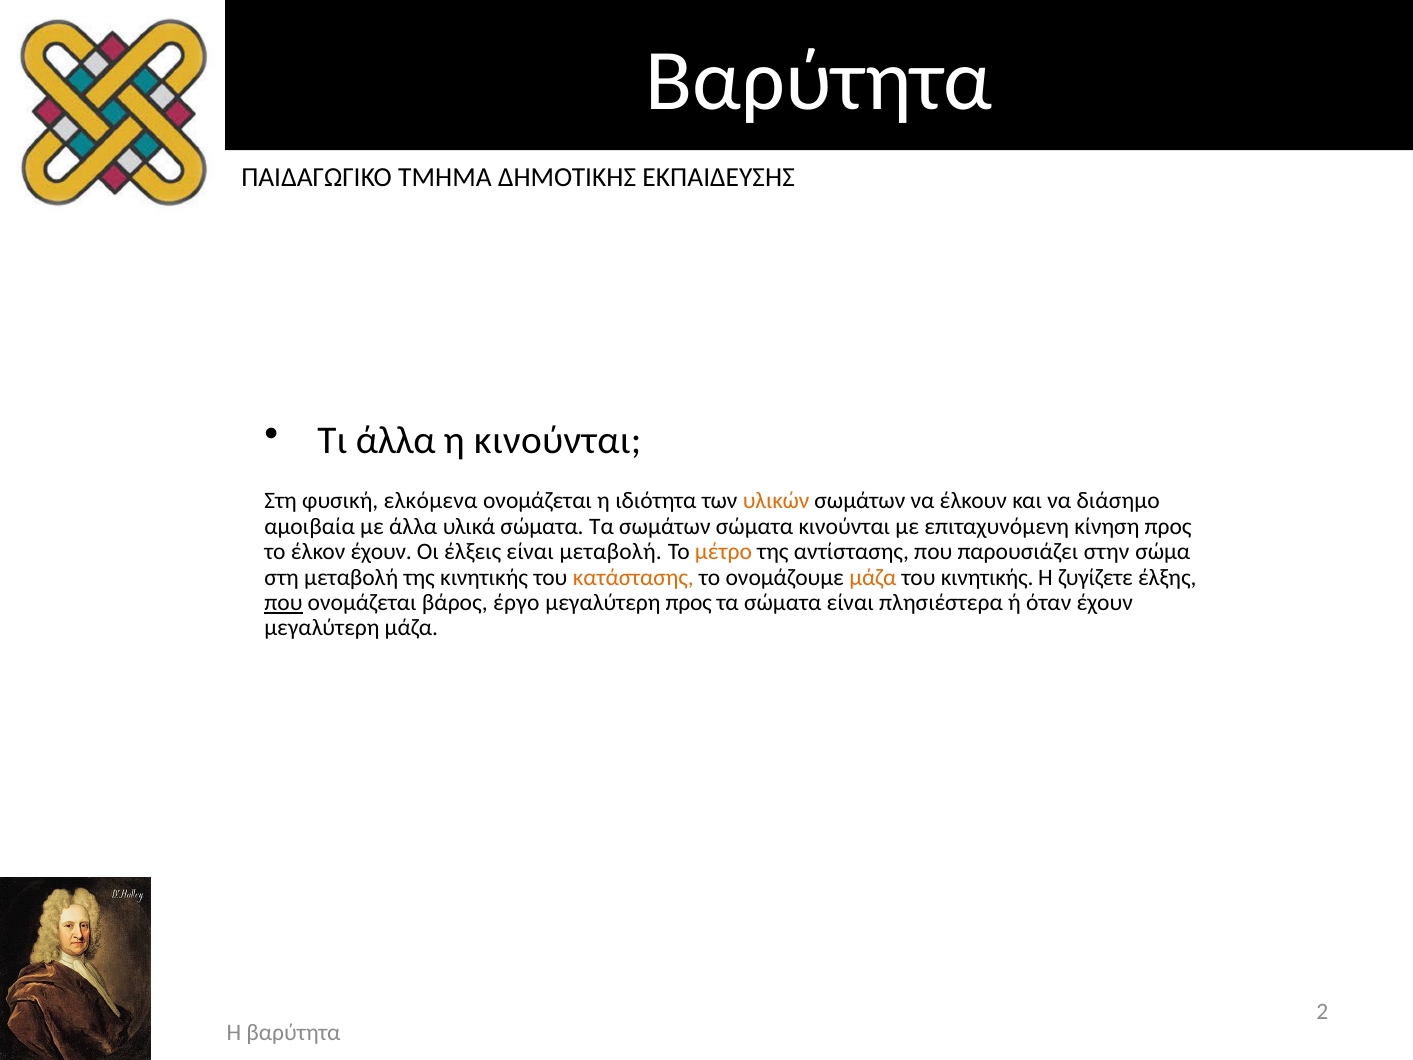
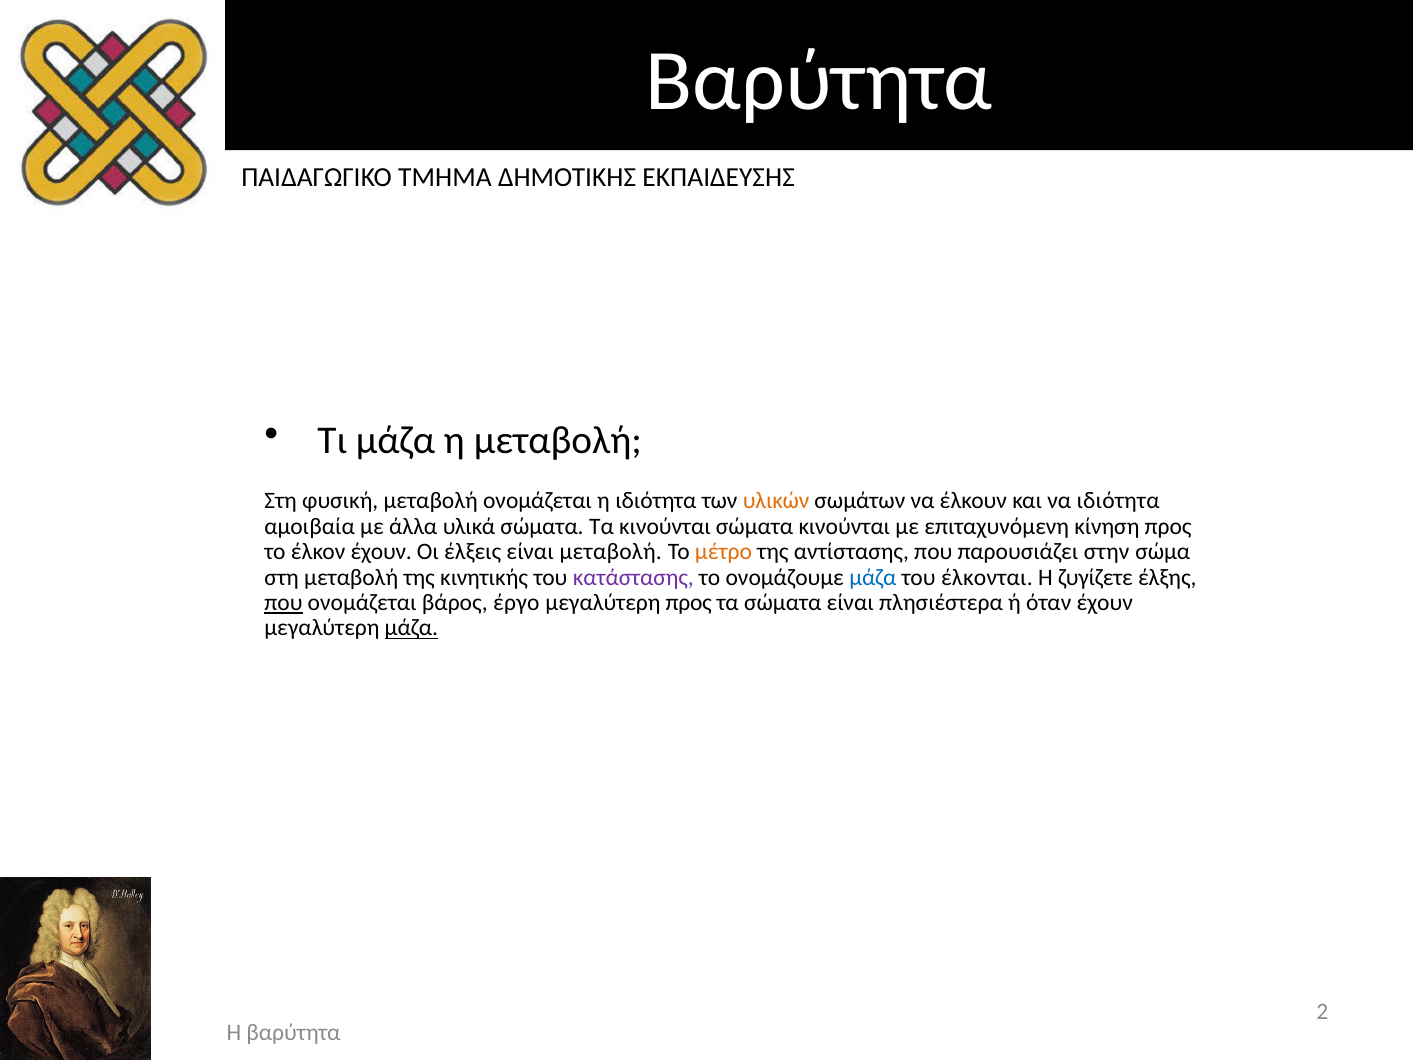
Τι άλλα: άλλα -> μάζα
η κινούνται: κινούνται -> μεταβολή
φυσική ελκόμενα: ελκόμενα -> μεταβολή
να διάσημο: διάσημο -> ιδιότητα
Τα σωμάτων: σωμάτων -> κινούνται
κατάστασης colour: orange -> purple
μάζα at (873, 577) colour: orange -> blue
του κινητικής: κινητικής -> έλκονται
μάζα at (411, 628) underline: none -> present
